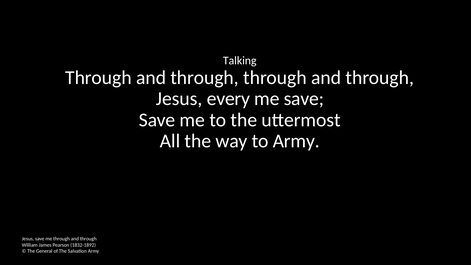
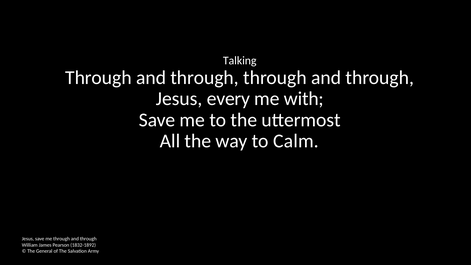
me save: save -> with
to Army: Army -> Calm
